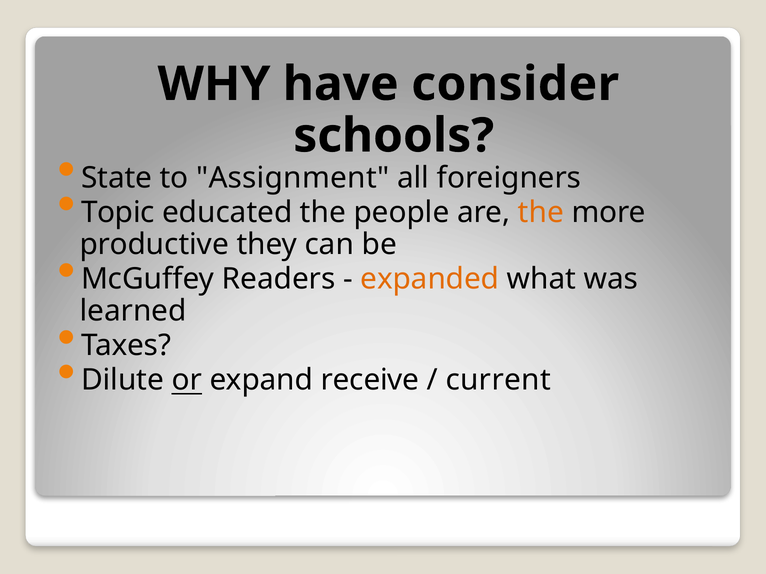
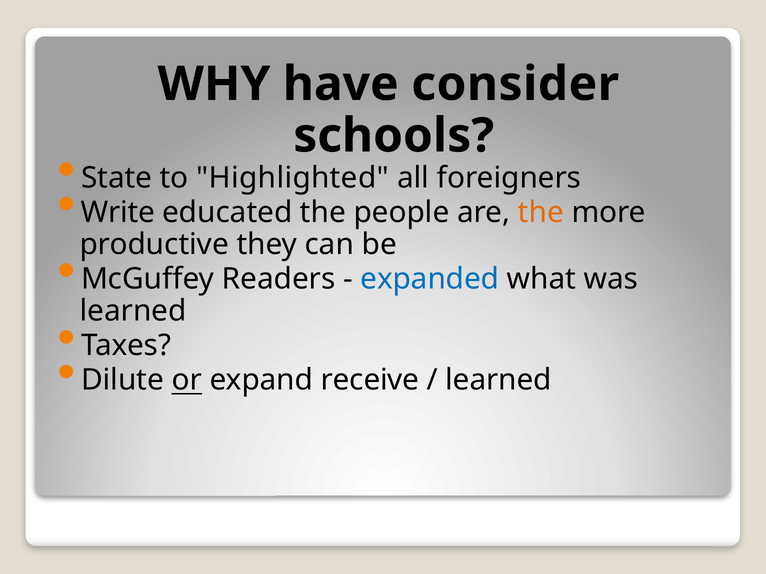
Assignment: Assignment -> Highlighted
Topic: Topic -> Write
expanded colour: orange -> blue
current at (498, 380): current -> learned
